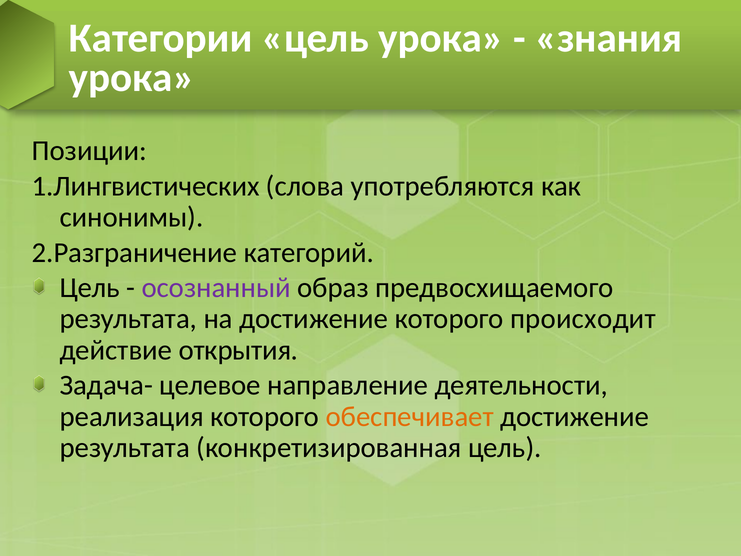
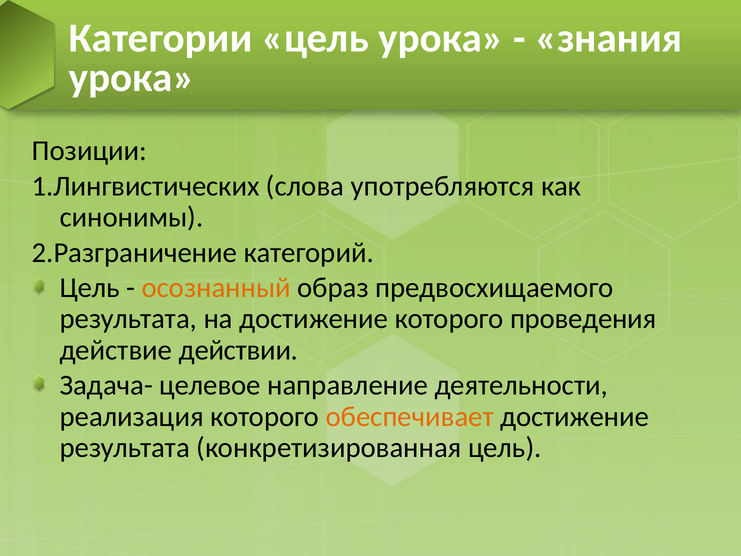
осознанный colour: purple -> orange
происходит: происходит -> проведения
открытия: открытия -> действии
